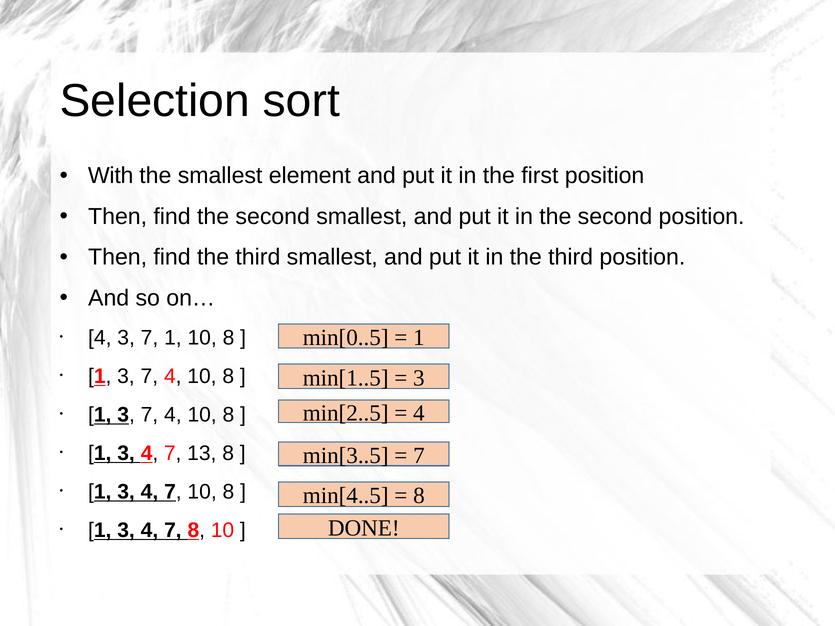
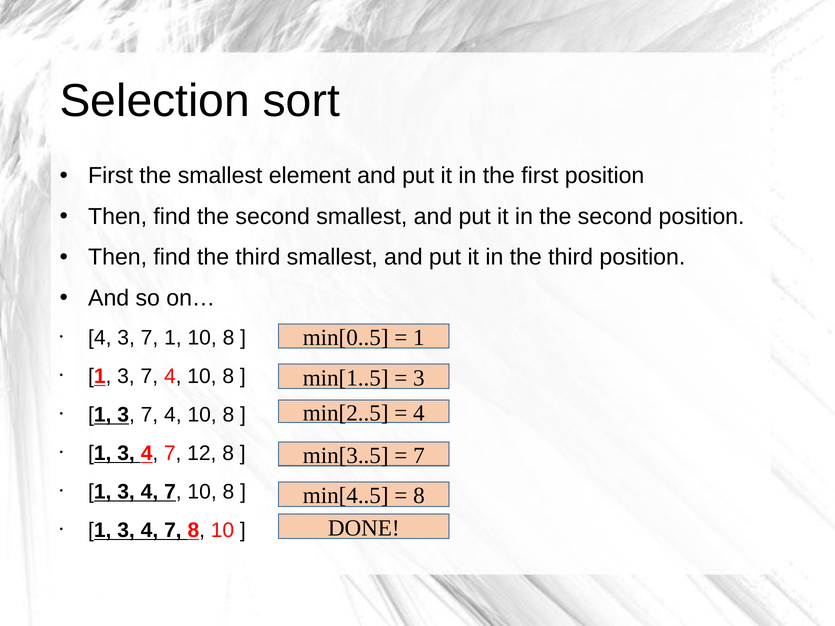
With at (111, 176): With -> First
13: 13 -> 12
